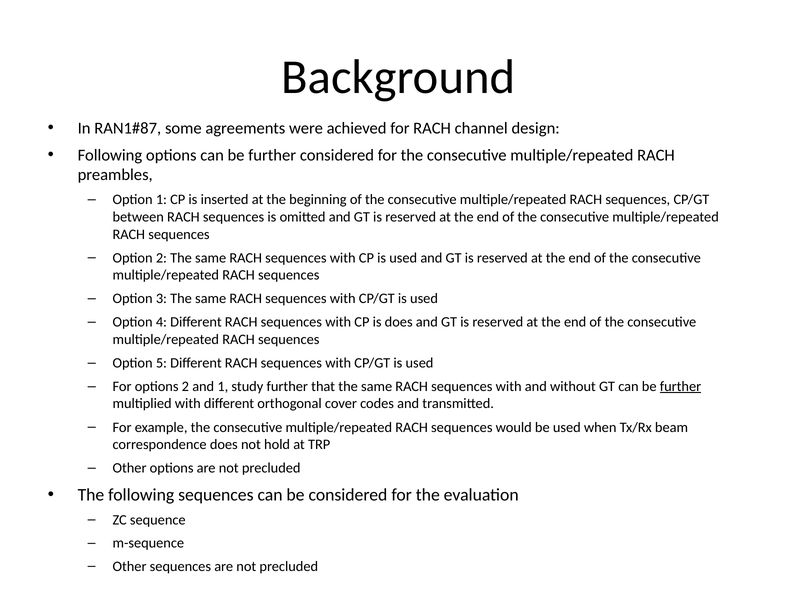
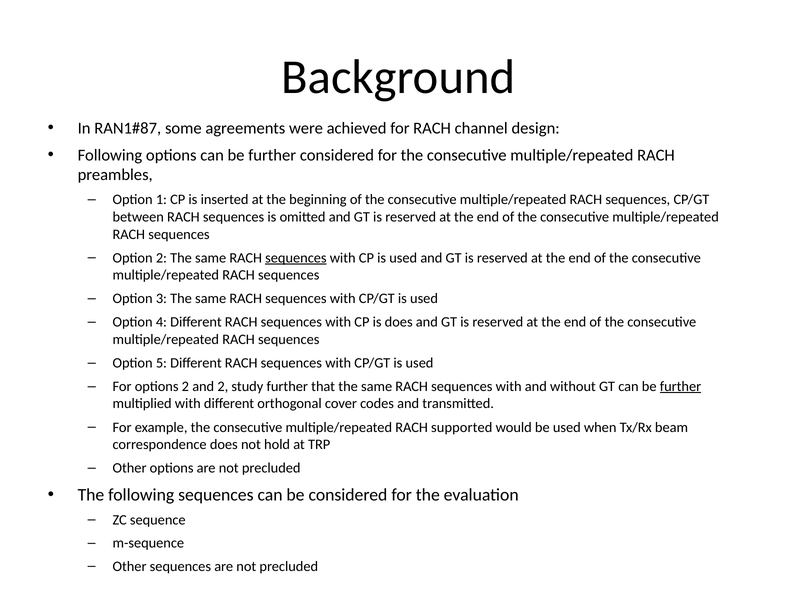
sequences at (296, 258) underline: none -> present
and 1: 1 -> 2
sequences at (462, 427): sequences -> supported
